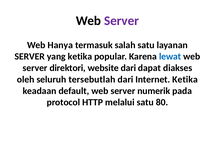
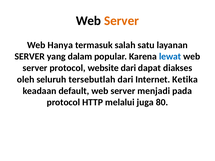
Server at (121, 21) colour: purple -> orange
yang ketika: ketika -> dalam
server direktori: direktori -> protocol
numerik: numerik -> menjadi
melalui satu: satu -> juga
